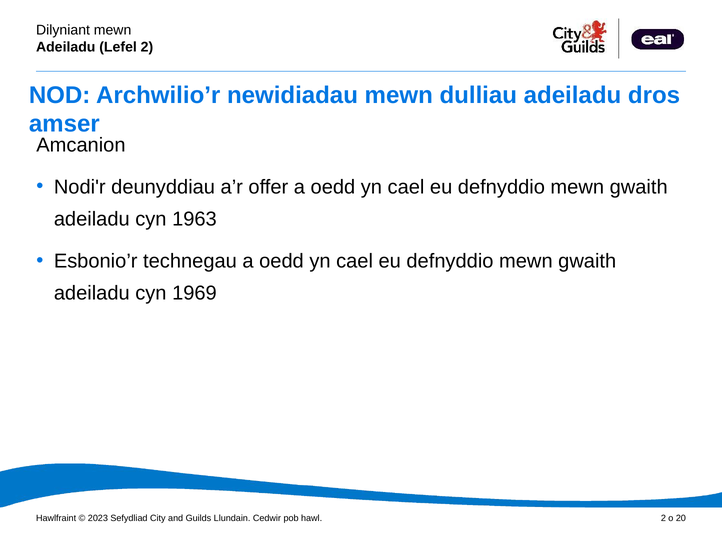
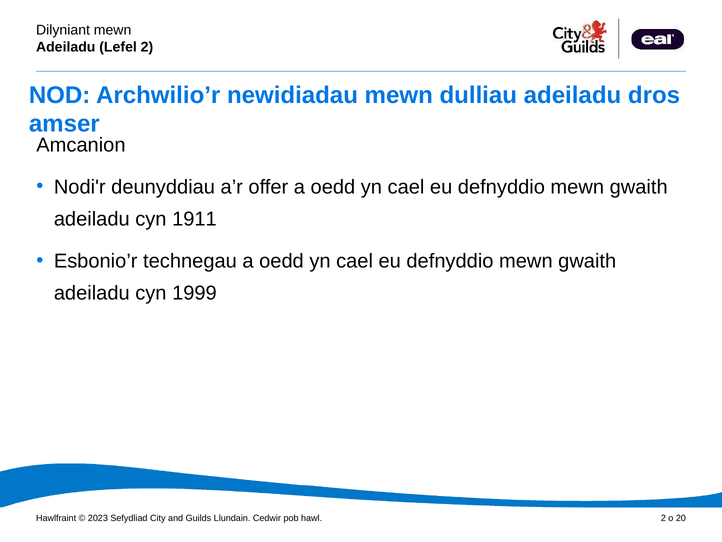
1963: 1963 -> 1911
1969: 1969 -> 1999
